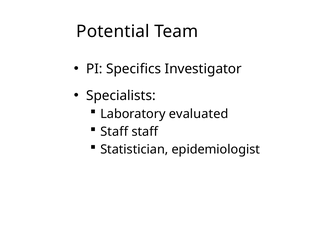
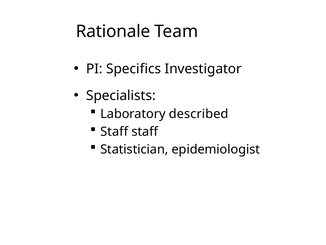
Potential: Potential -> Rationale
evaluated: evaluated -> described
